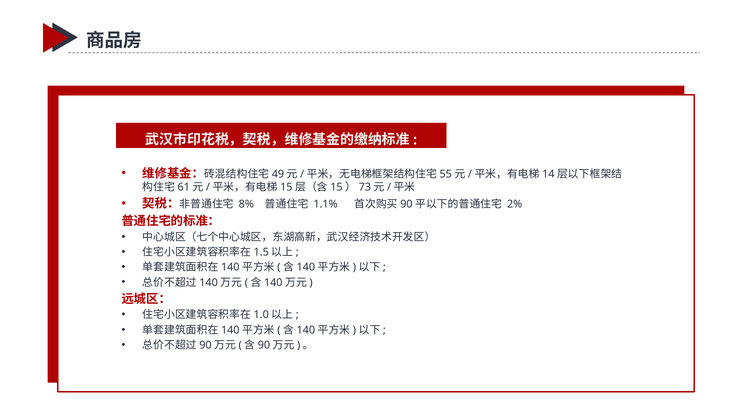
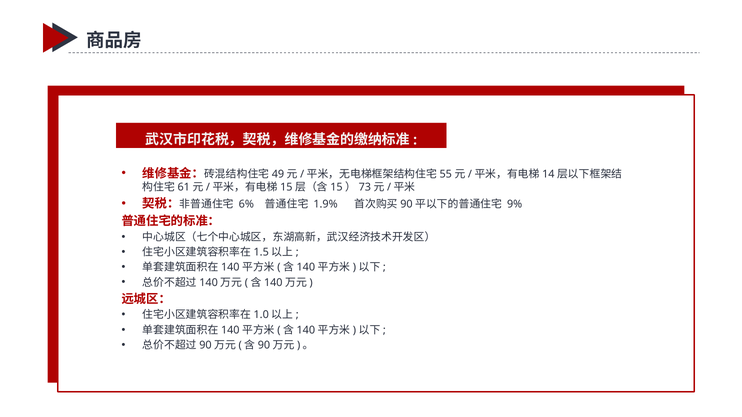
8%: 8% -> 6%
1.1%: 1.1% -> 1.9%
2%: 2% -> 9%
